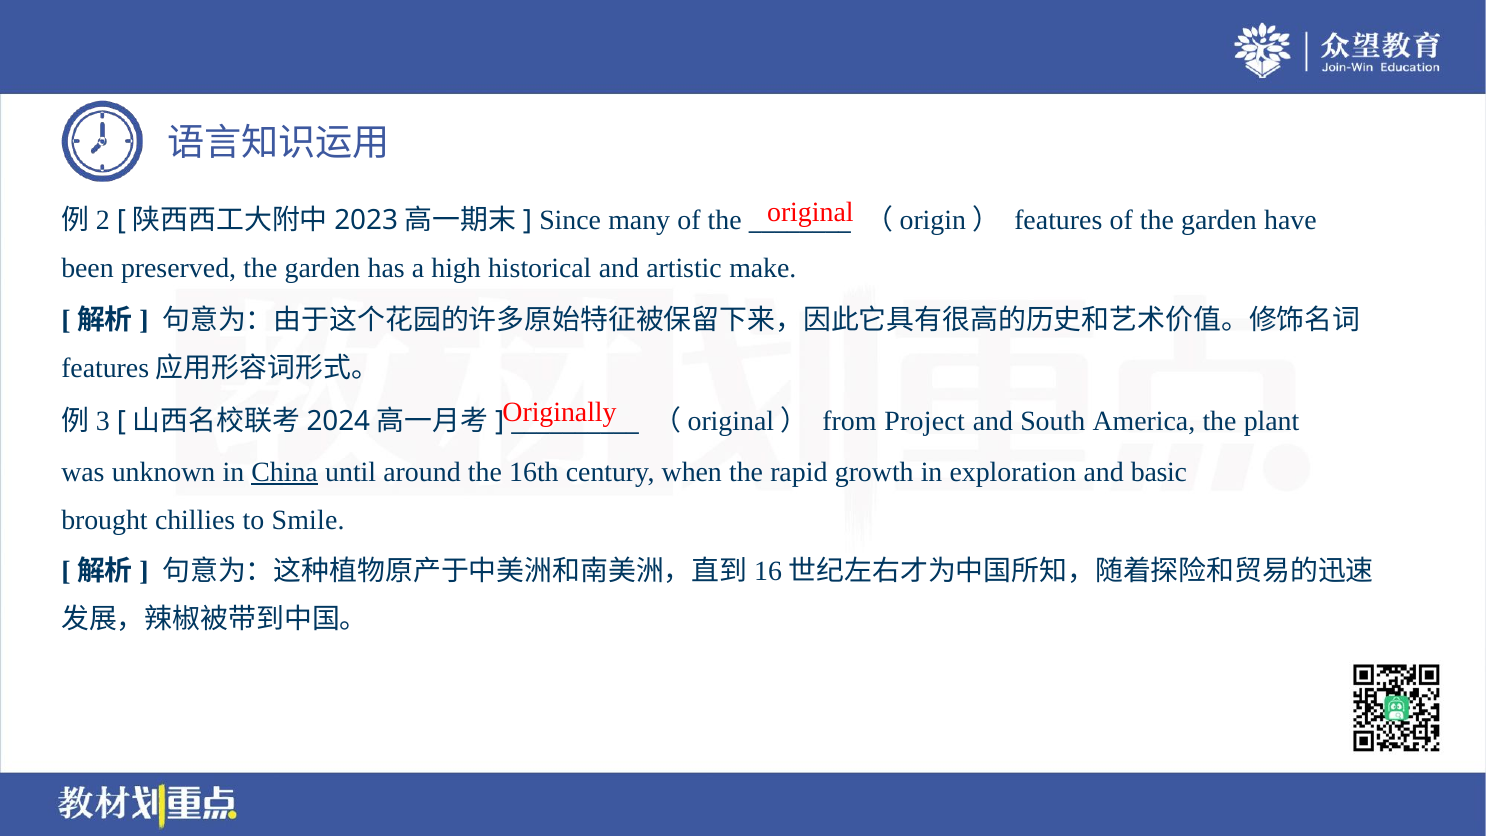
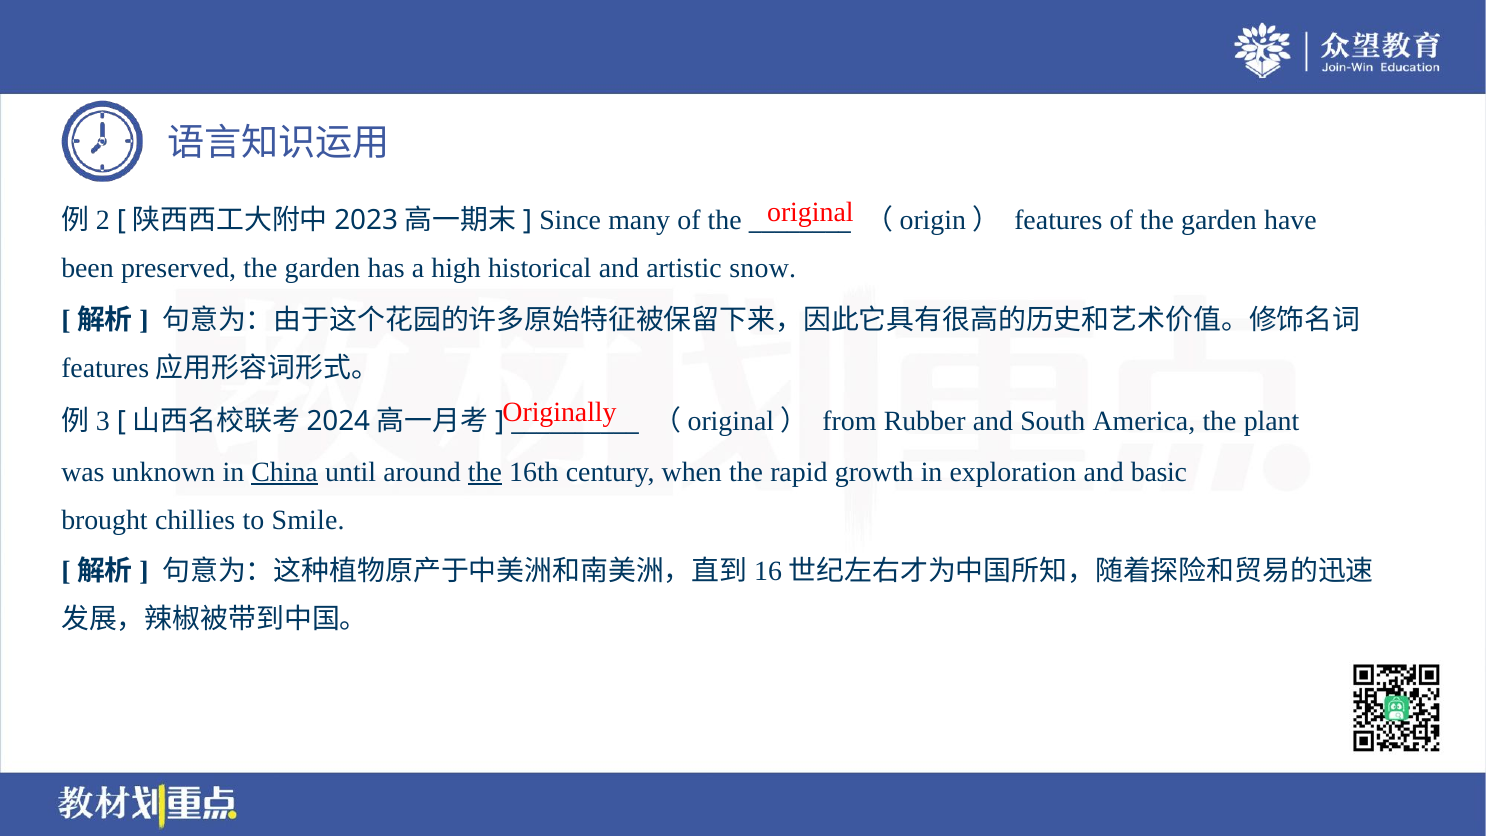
make: make -> snow
Project: Project -> Rubber
the at (485, 472) underline: none -> present
